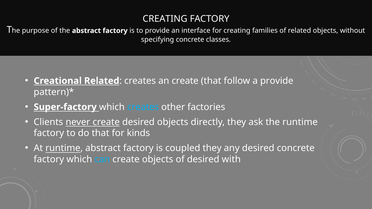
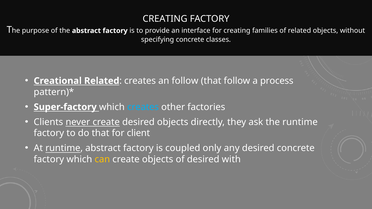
an create: create -> follow
a provide: provide -> process
kinds: kinds -> client
coupled they: they -> only
can colour: light blue -> yellow
